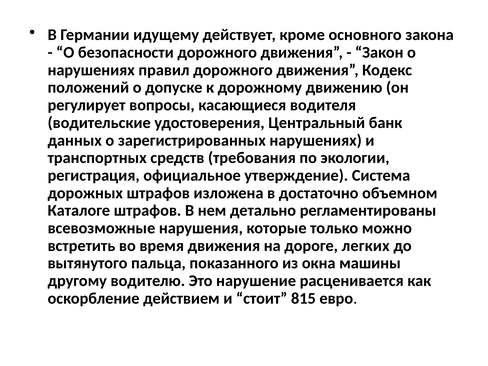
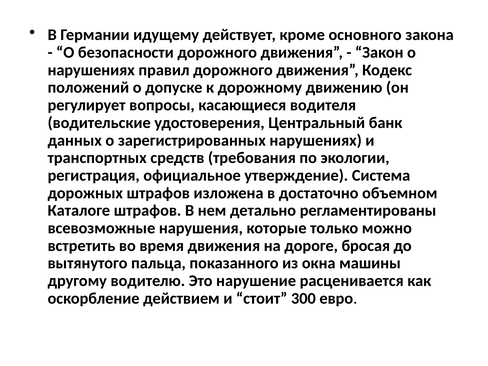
легких: легких -> бросая
815: 815 -> 300
